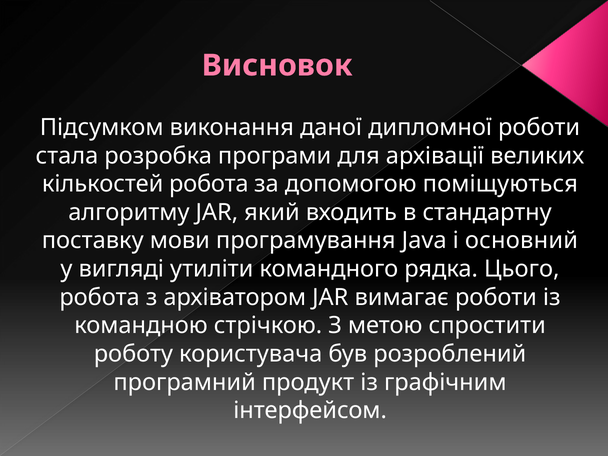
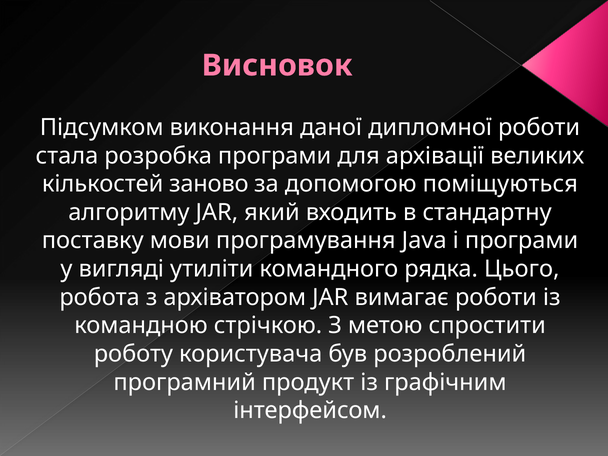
кількостей робота: робота -> заново
і основний: основний -> програми
